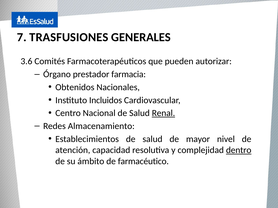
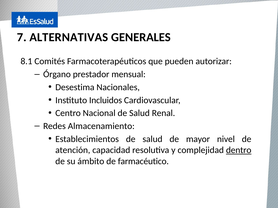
TRASFUSIONES: TRASFUSIONES -> ALTERNATIVAS
3.6: 3.6 -> 8.1
farmacia: farmacia -> mensual
Obtenidos: Obtenidos -> Desestima
Renal underline: present -> none
